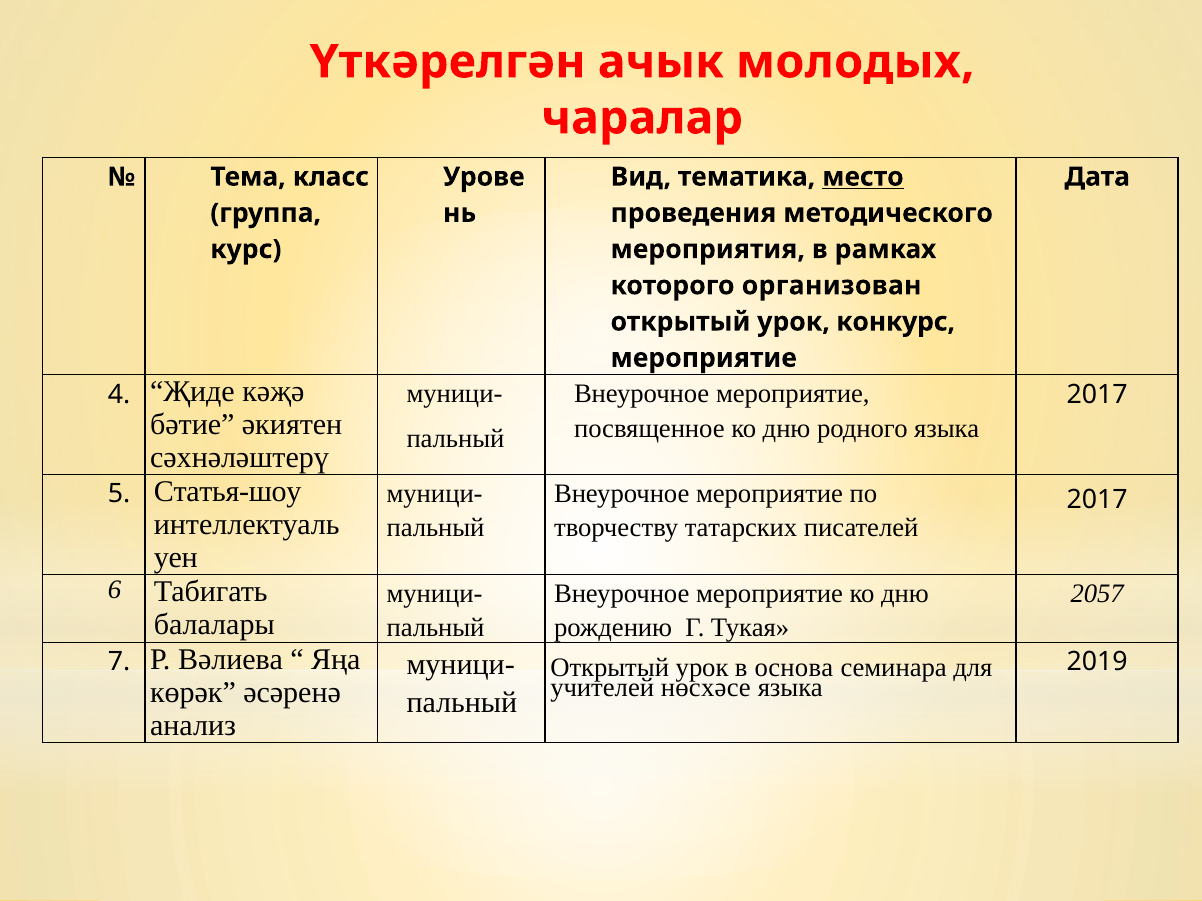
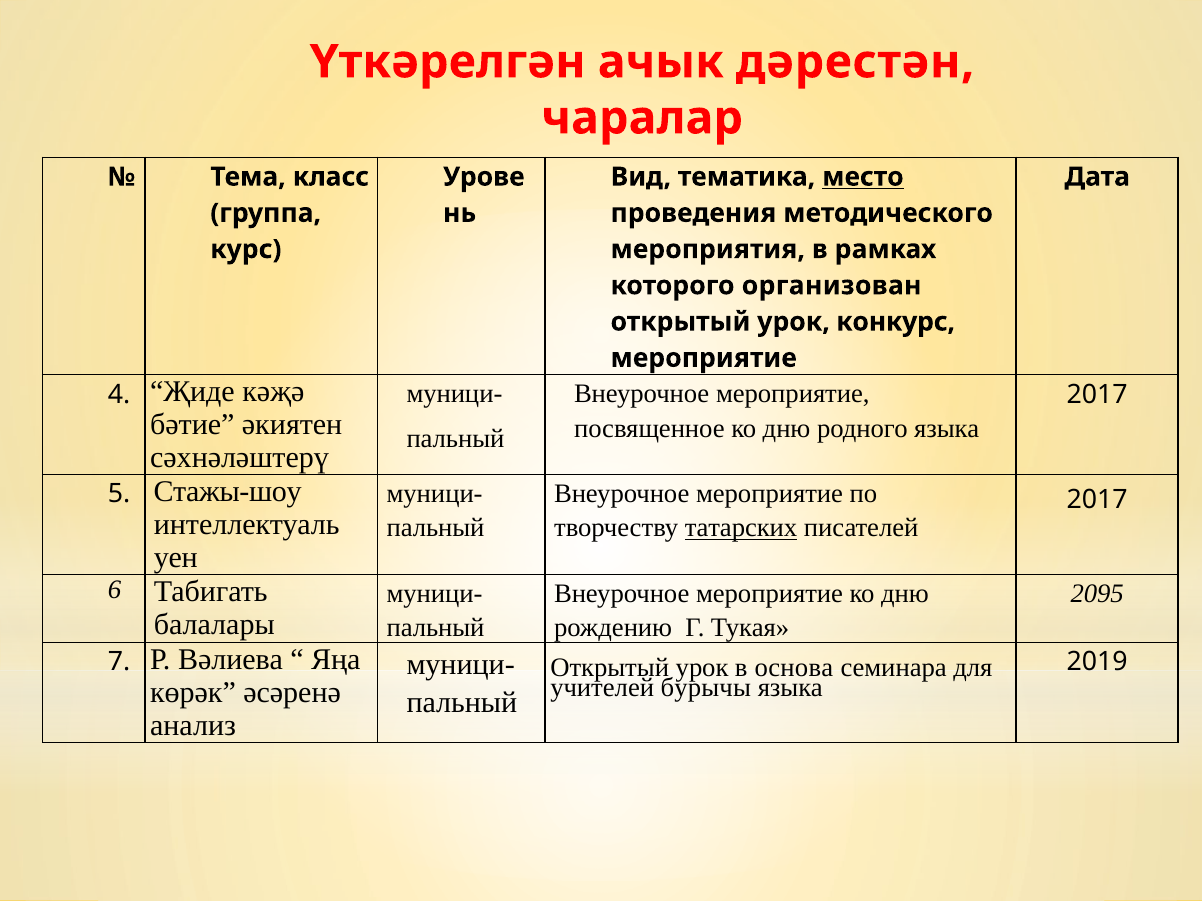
молодых: молодых -> дәрестән
Статья-шоу: Статья-шоу -> Стажы-шоу
татарских underline: none -> present
2057: 2057 -> 2095
нөсхәсе: нөсхәсе -> бурычы
